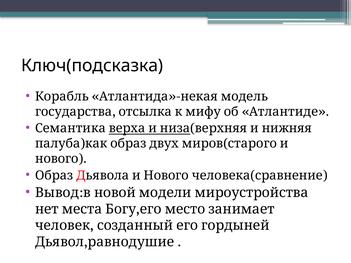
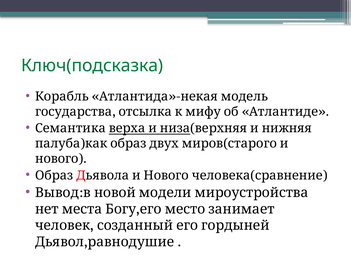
Ключ(подсказка colour: black -> green
